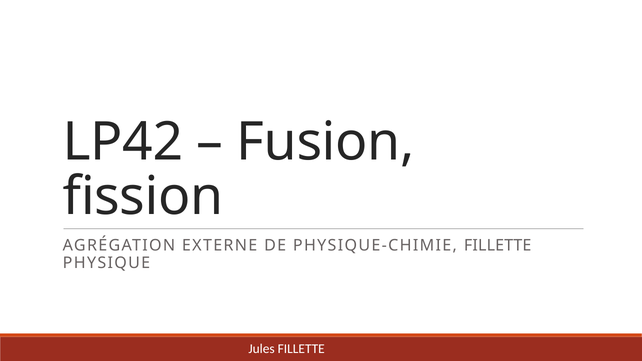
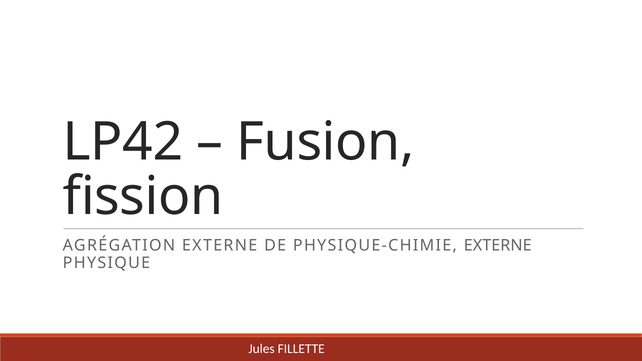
PHYSIQUE-CHIMIE FILLETTE: FILLETTE -> EXTERNE
